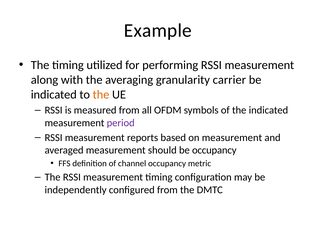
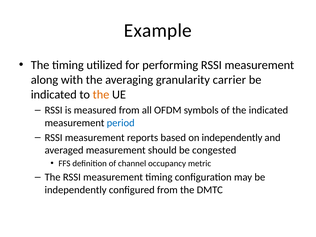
period colour: purple -> blue
on measurement: measurement -> independently
be occupancy: occupancy -> congested
